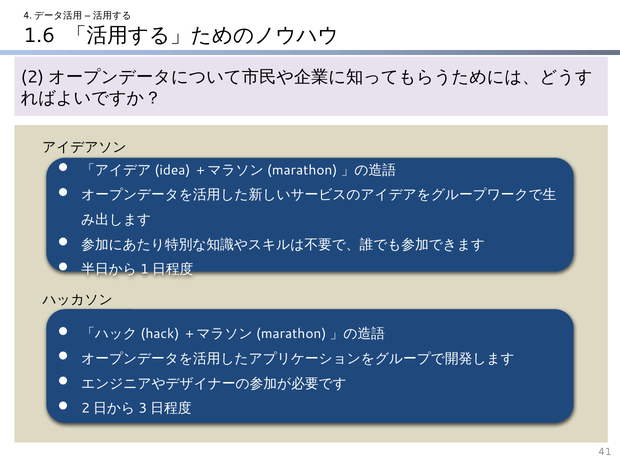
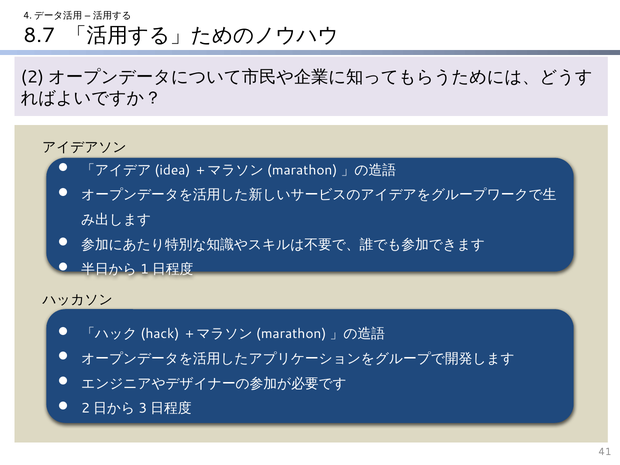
1.6: 1.6 -> 8.7
